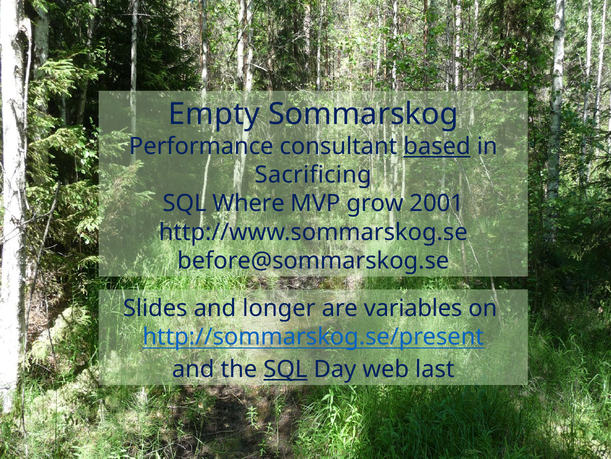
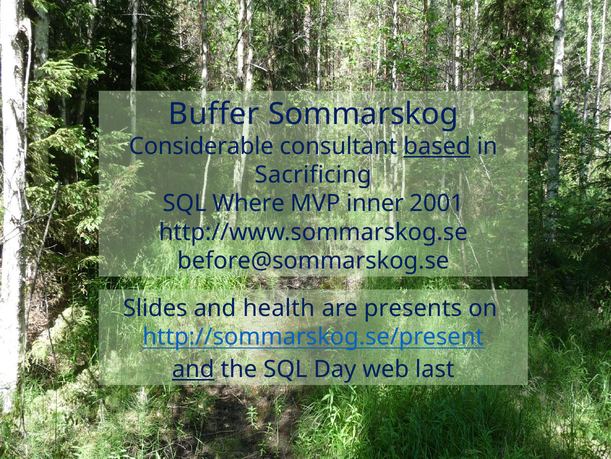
Empty: Empty -> Buffer
Performance: Performance -> Considerable
grow: grow -> inner
longer: longer -> health
variables: variables -> presents
and at (193, 369) underline: none -> present
SQL at (285, 369) underline: present -> none
